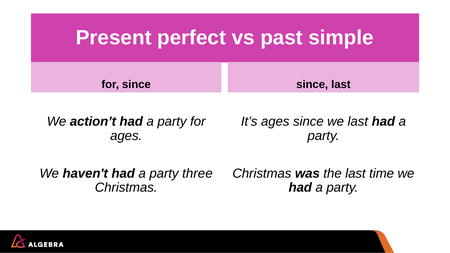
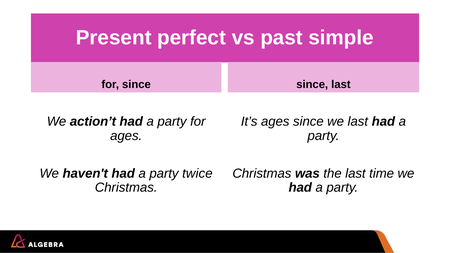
three: three -> twice
